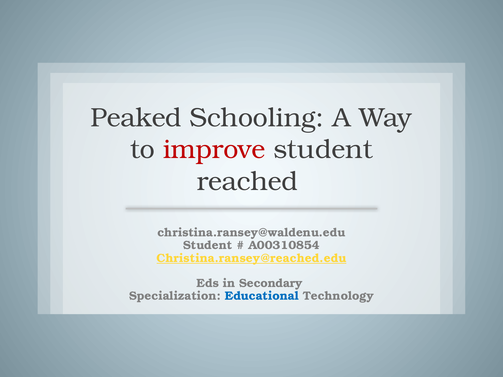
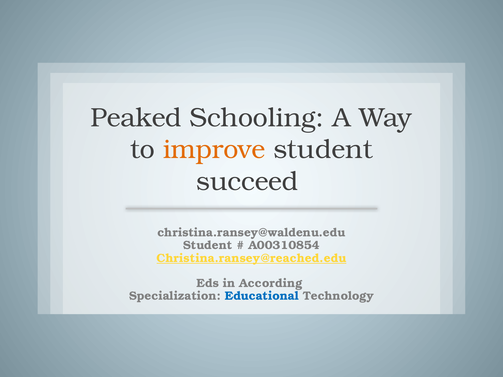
improve colour: red -> orange
reached: reached -> succeed
Secondary: Secondary -> According
